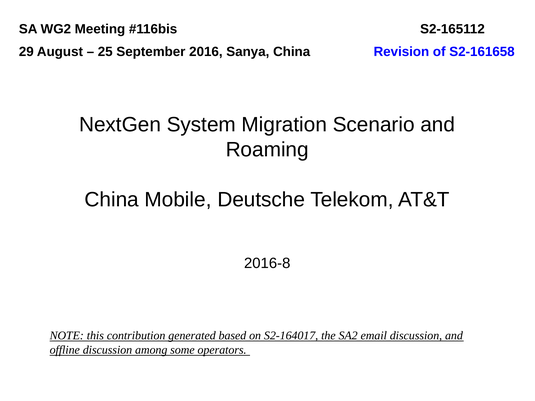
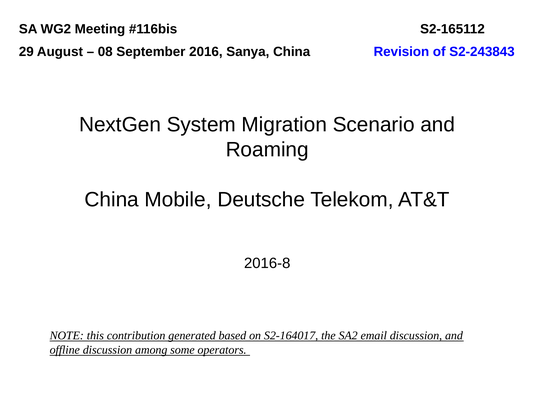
25: 25 -> 08
S2-161658: S2-161658 -> S2-243843
